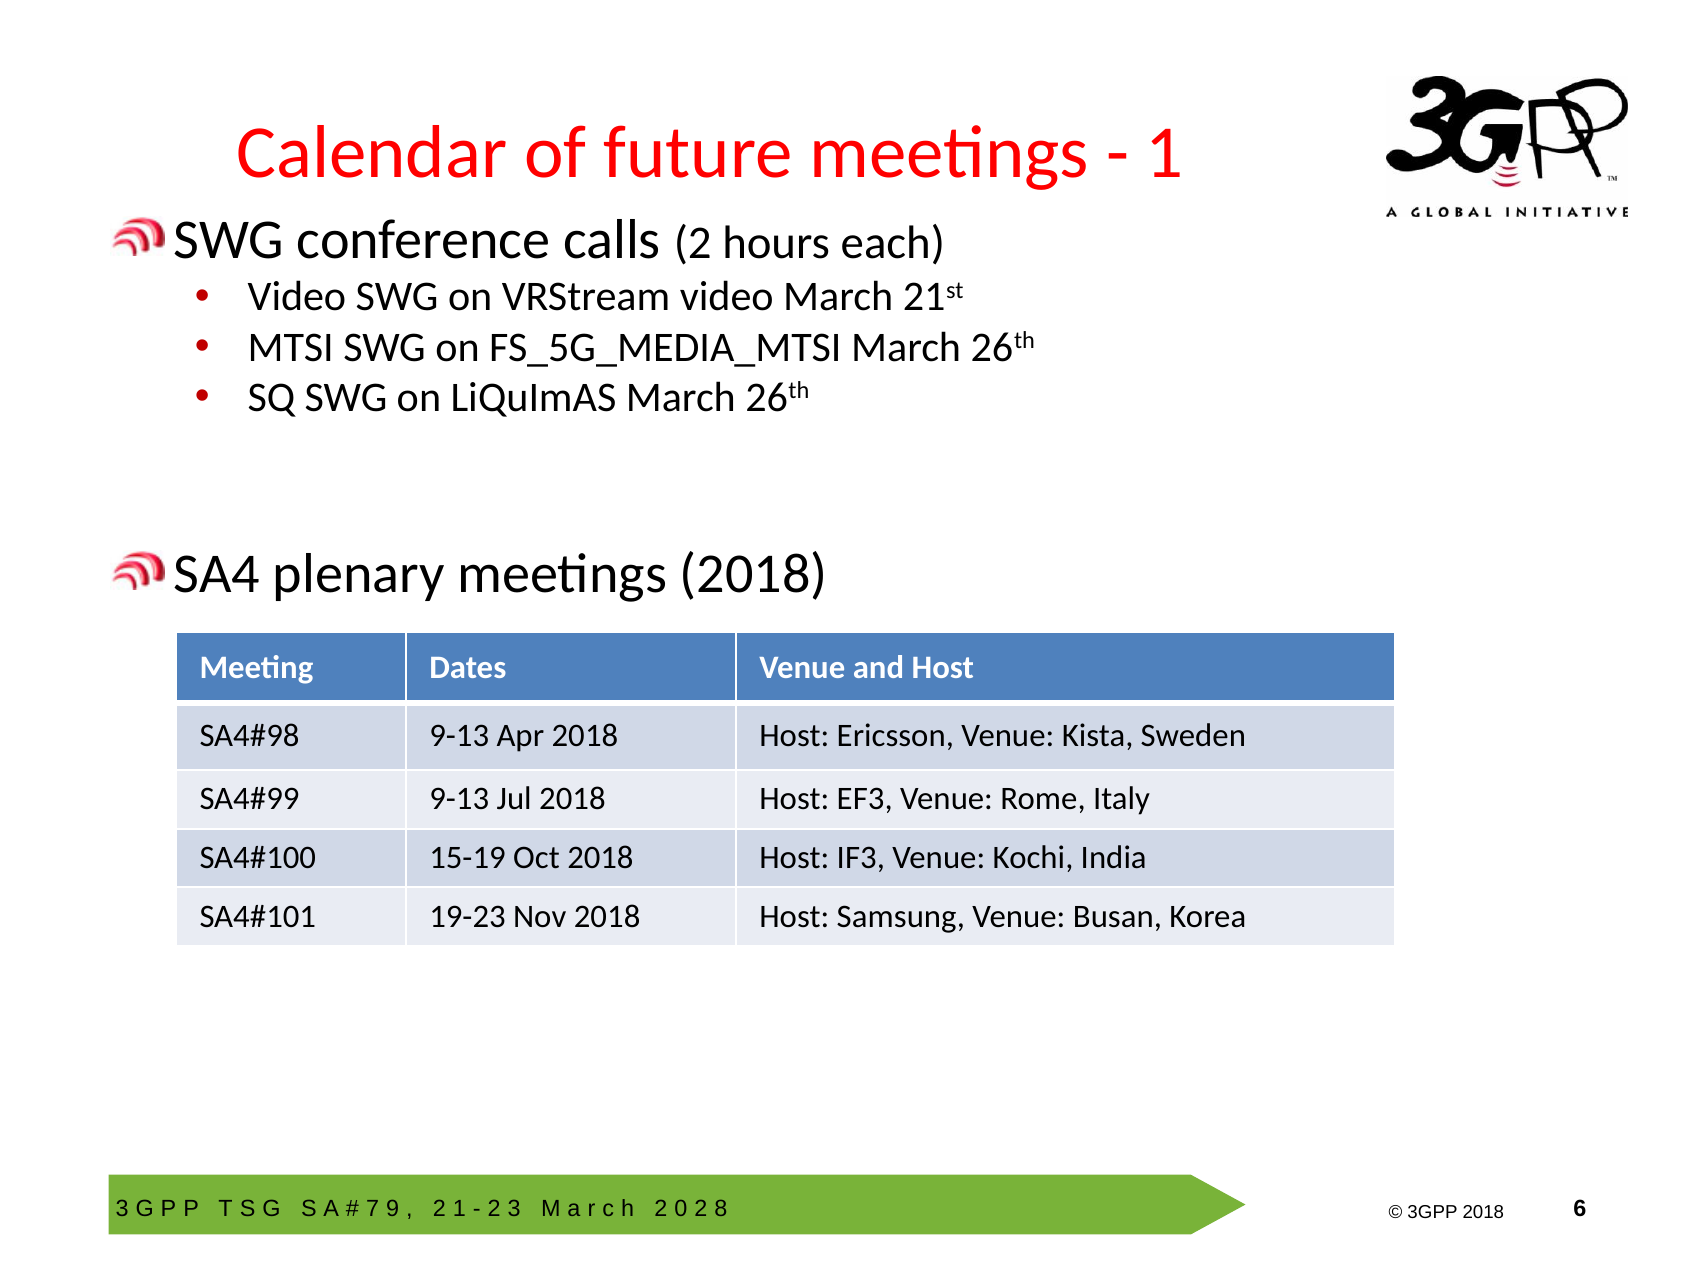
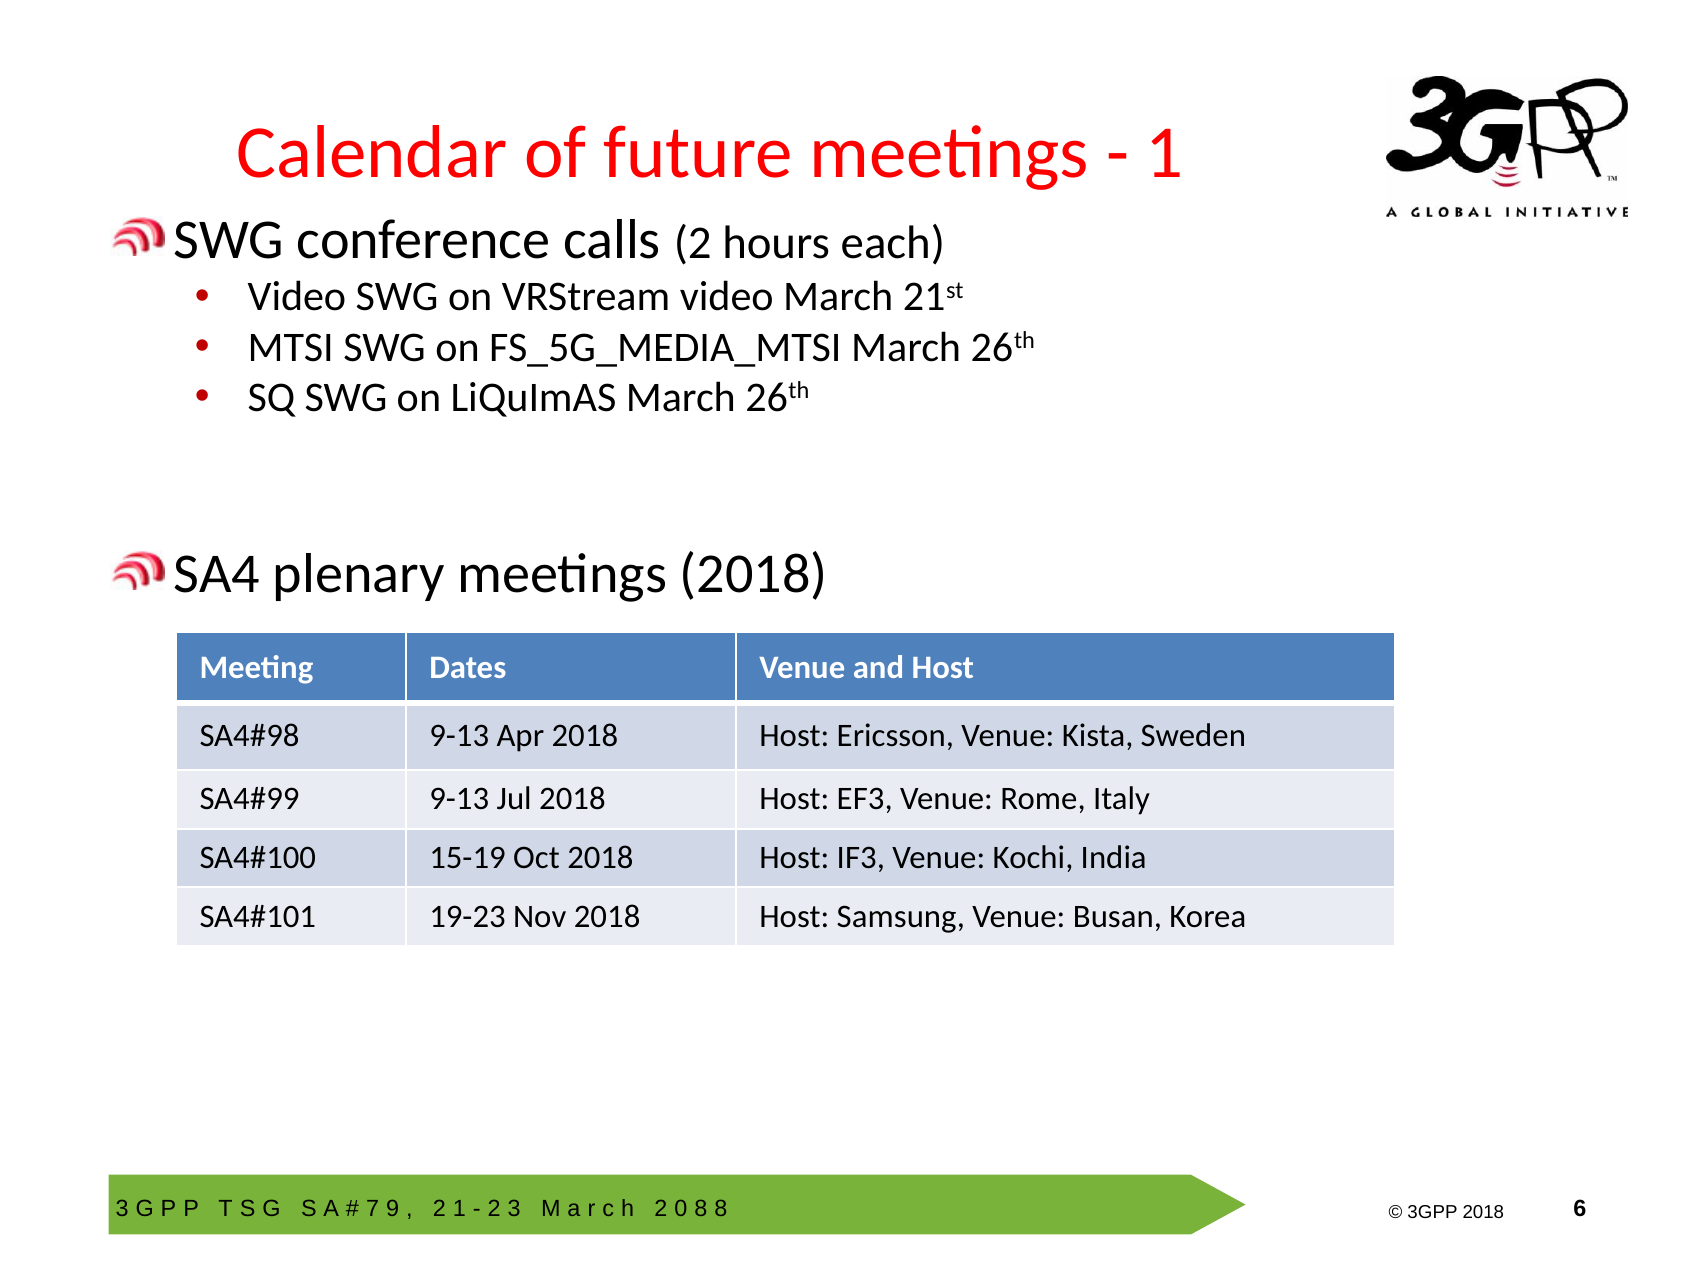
2 at (701, 1208): 2 -> 8
